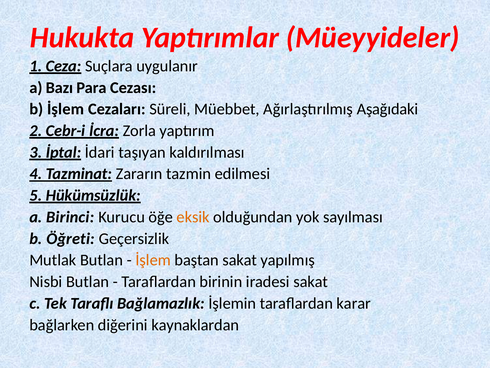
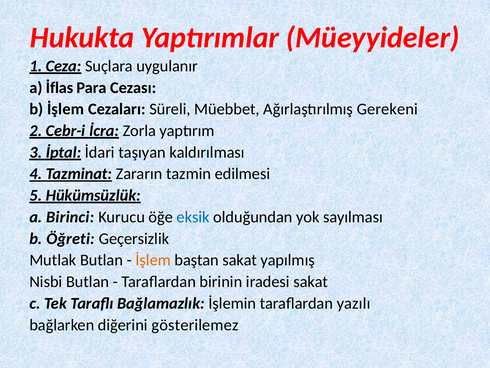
Bazı: Bazı -> İflas
Aşağıdaki: Aşağıdaki -> Gerekeni
eksik colour: orange -> blue
karar: karar -> yazılı
kaynaklardan: kaynaklardan -> gösterilemez
